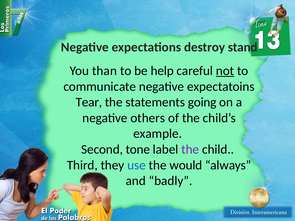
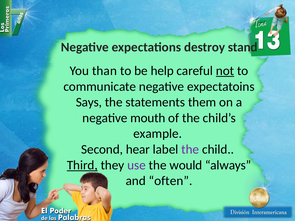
Tear: Tear -> Says
going: going -> them
others: others -> mouth
tone: tone -> hear
Third underline: none -> present
use colour: blue -> purple
badly: badly -> often
